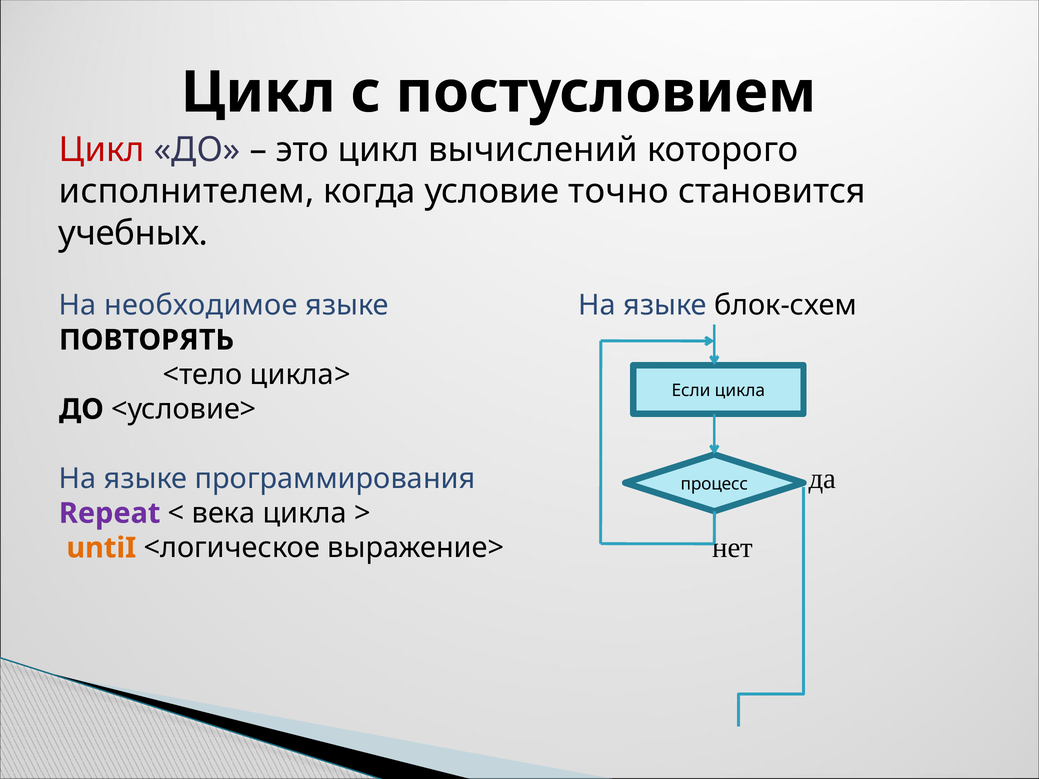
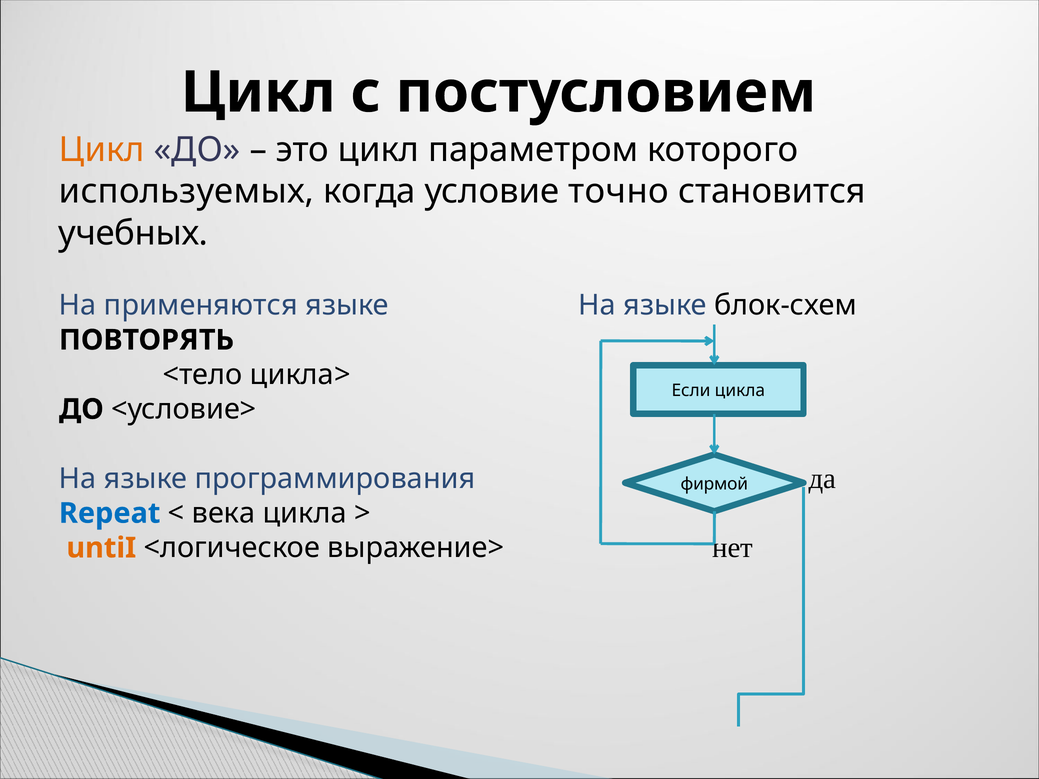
Цикл at (102, 150) colour: red -> orange
вычислений: вычислений -> параметром
исполнителем: исполнителем -> используемых
необходимое: необходимое -> применяются
процесс: процесс -> фирмой
Repeat colour: purple -> blue
